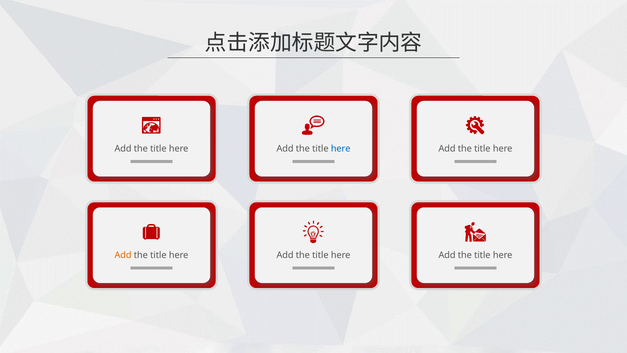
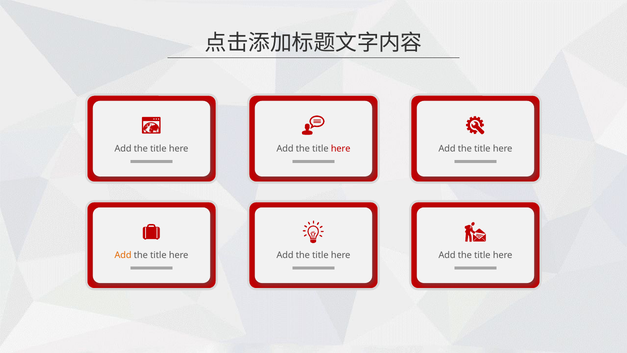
here at (341, 149) colour: blue -> red
